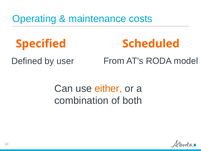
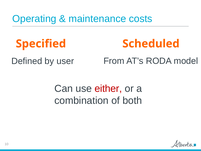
either colour: orange -> red
